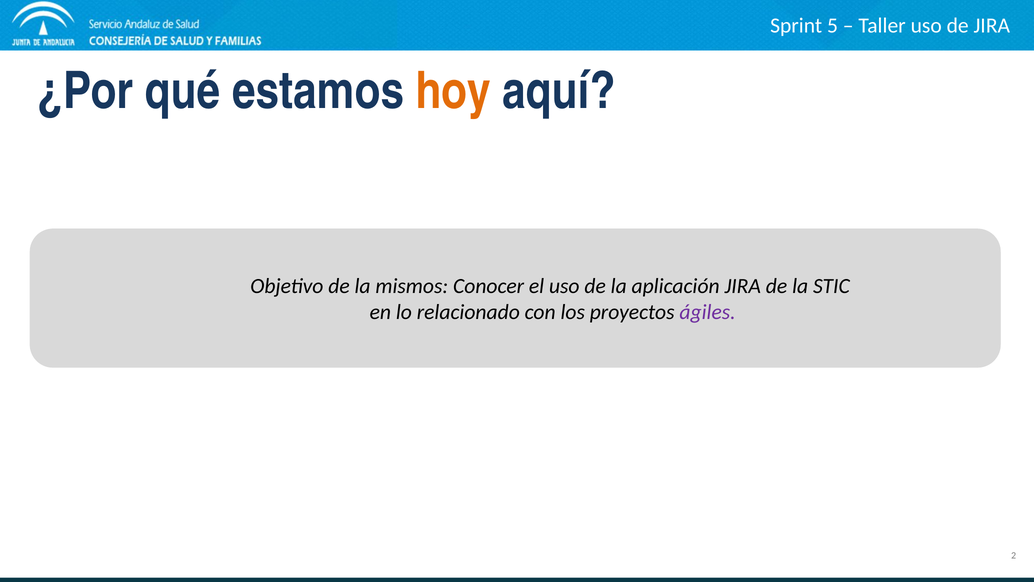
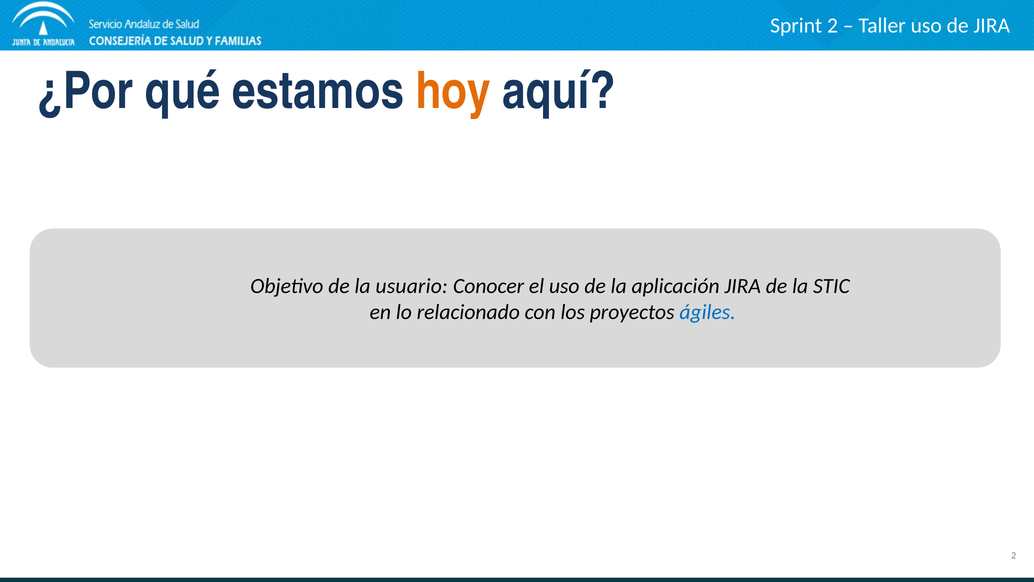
Sprint 5: 5 -> 2
mismos: mismos -> usuario
ágiles colour: purple -> blue
